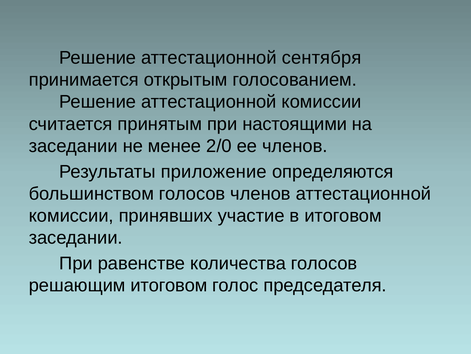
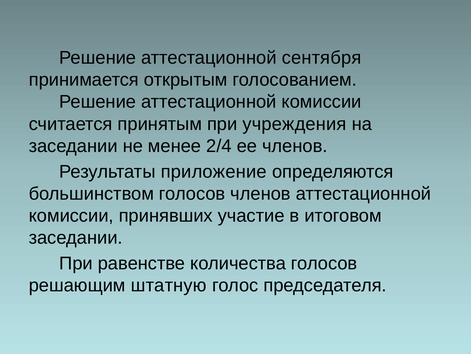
настоящими: настоящими -> учреждения
2/0: 2/0 -> 2/4
решающим итоговом: итоговом -> штатную
